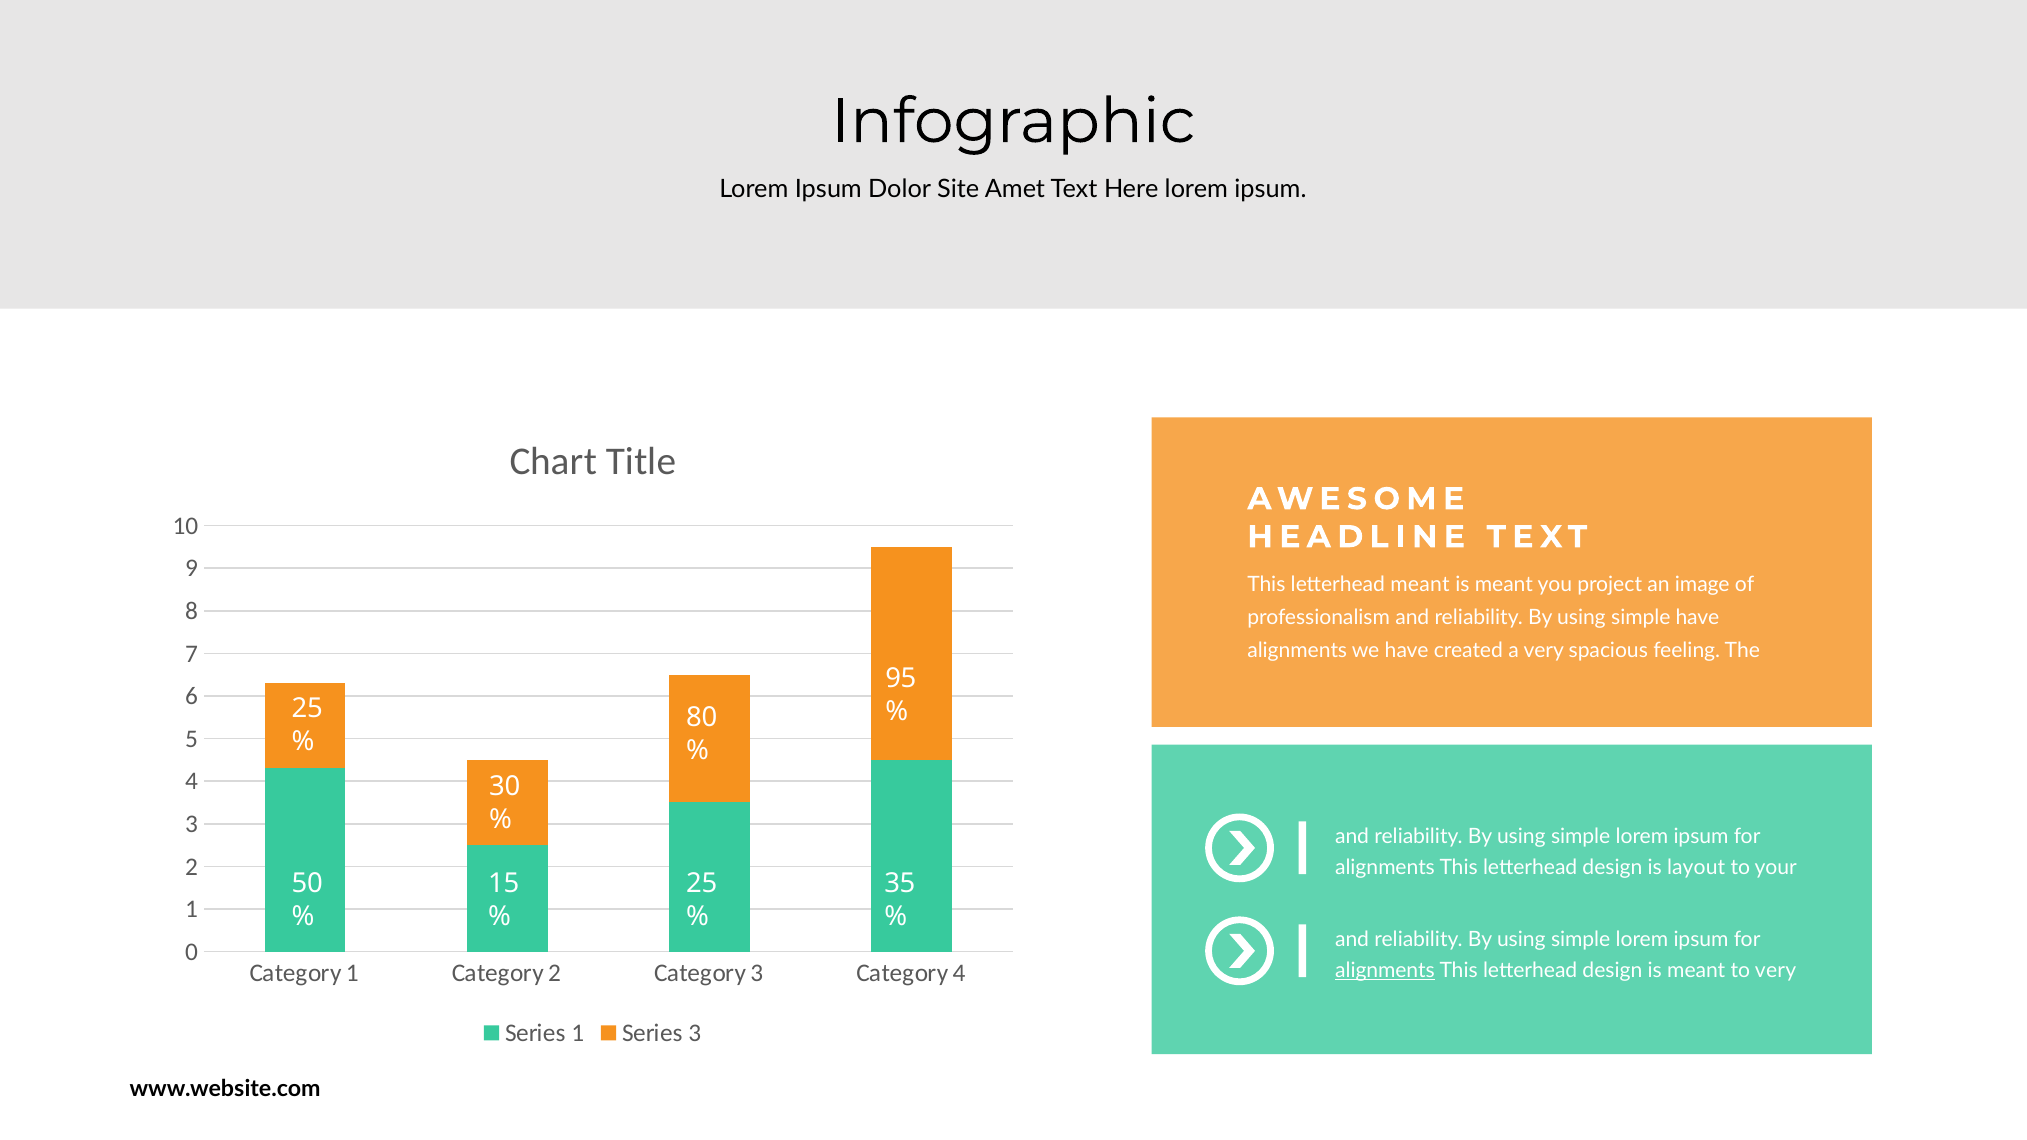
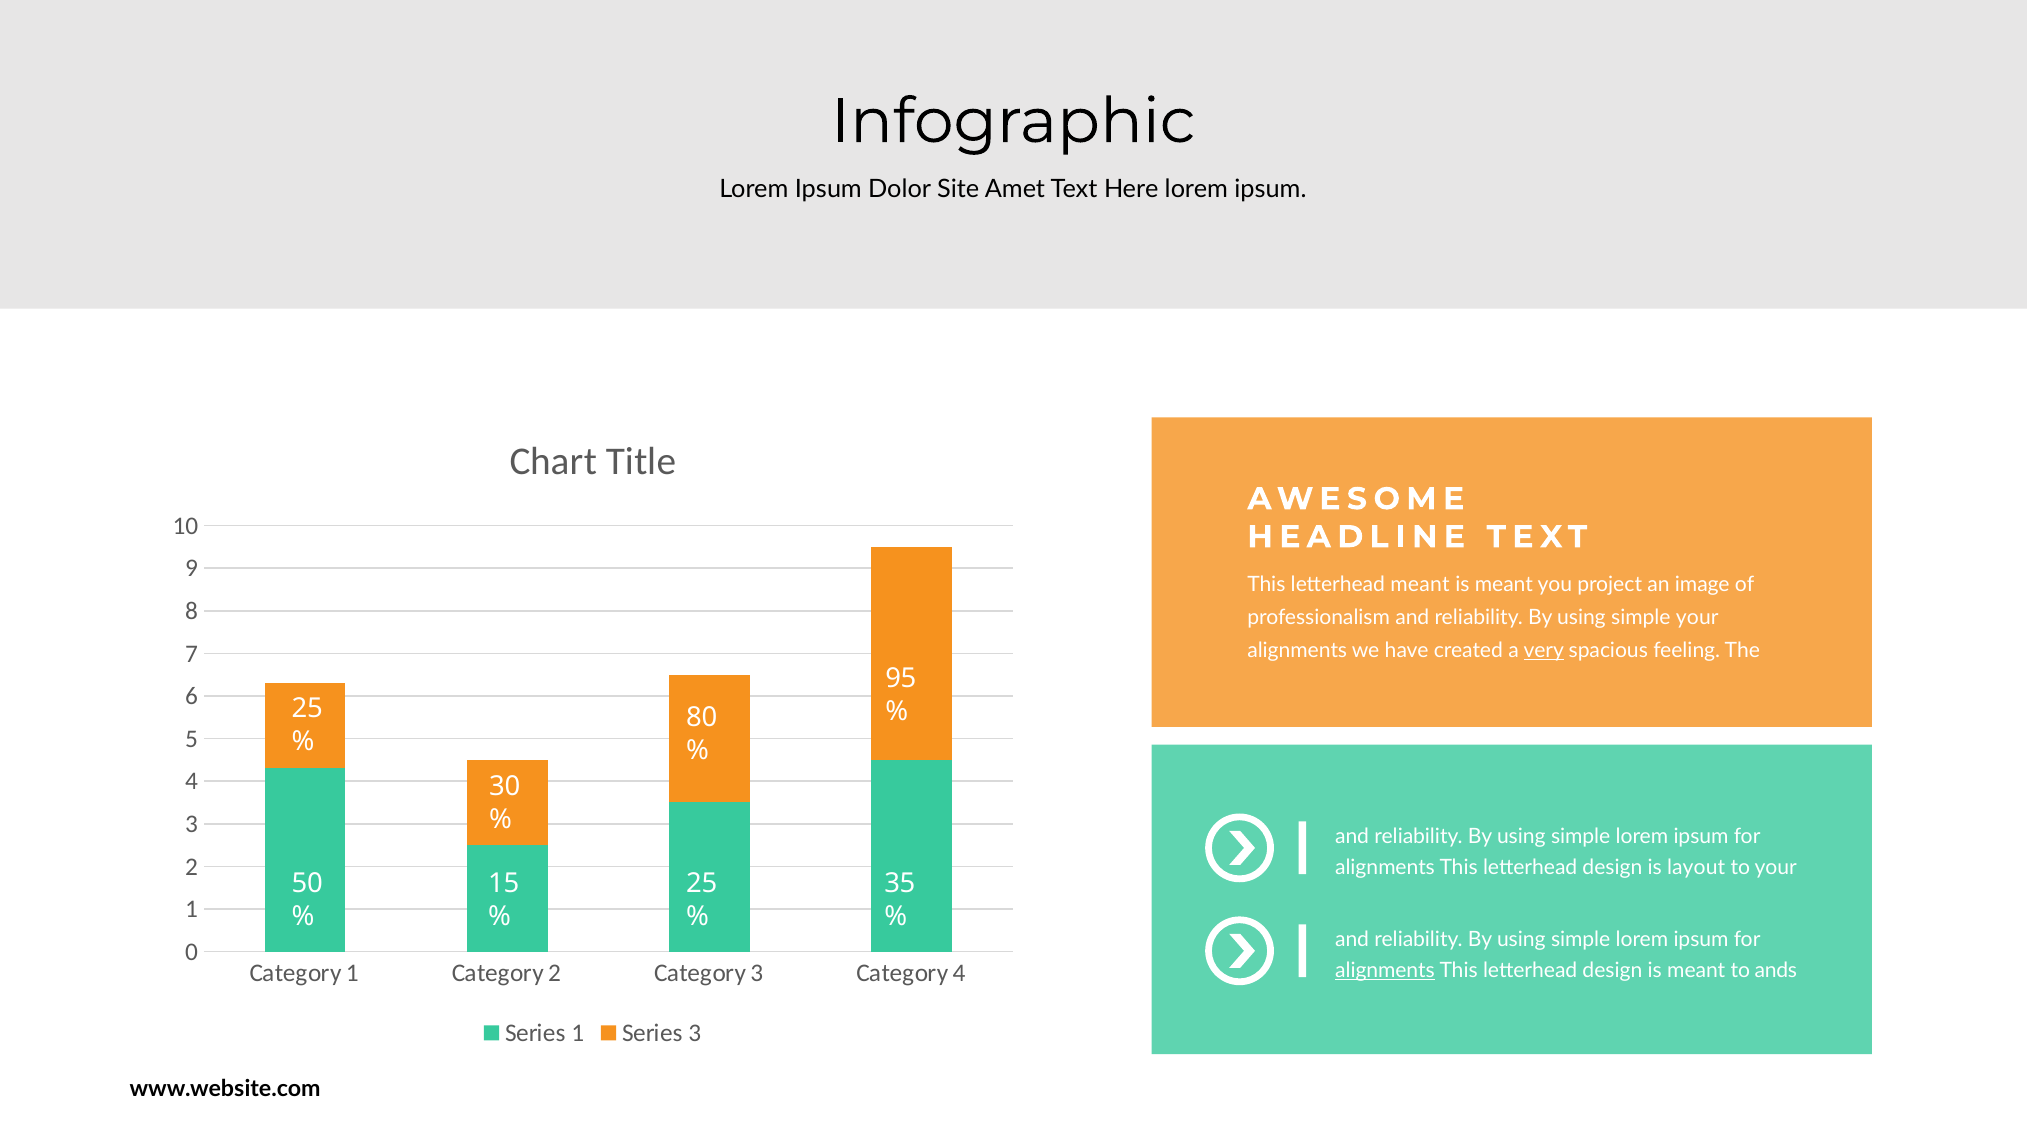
simple have: have -> your
very at (1544, 650) underline: none -> present
to very: very -> ands
